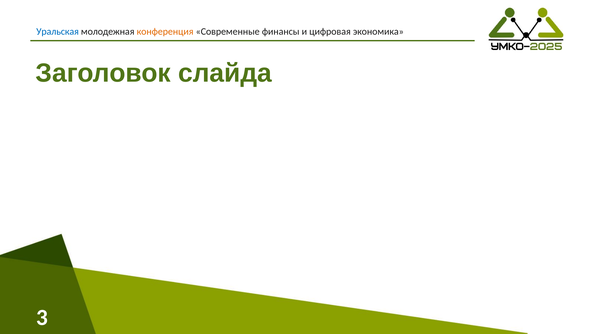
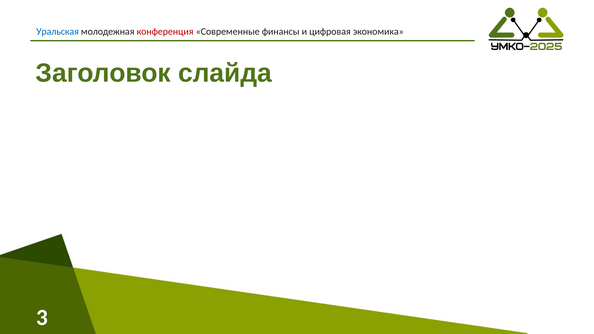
конференция colour: orange -> red
